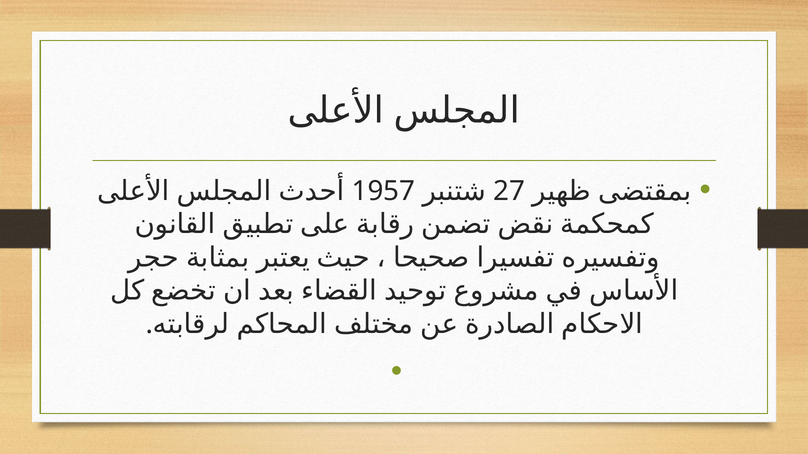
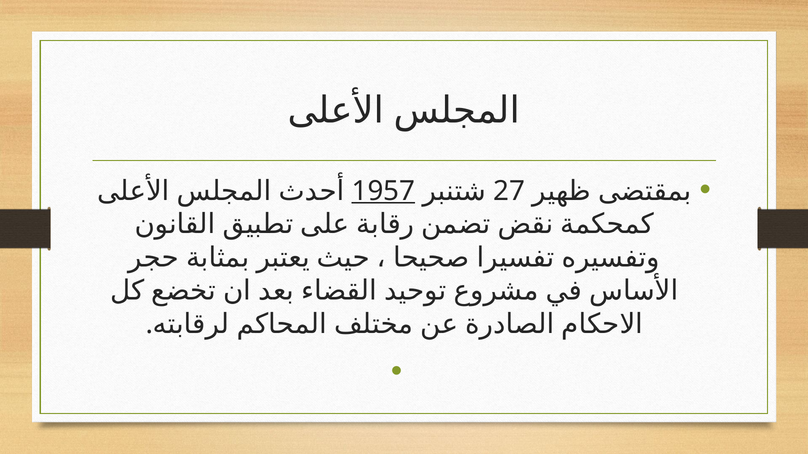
1957 underline: none -> present
